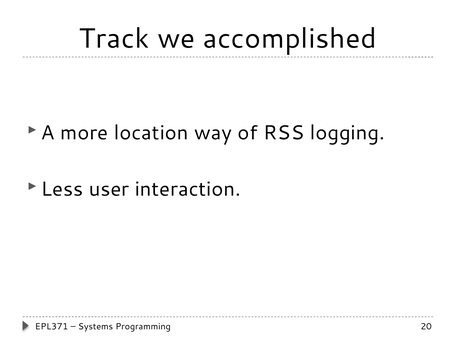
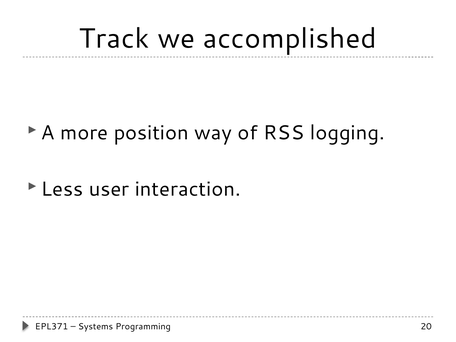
location: location -> position
